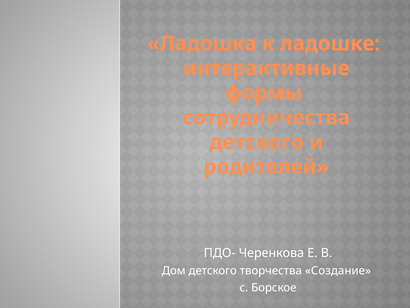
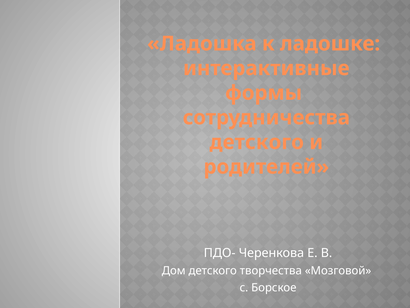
Создание: Создание -> Мозговой
